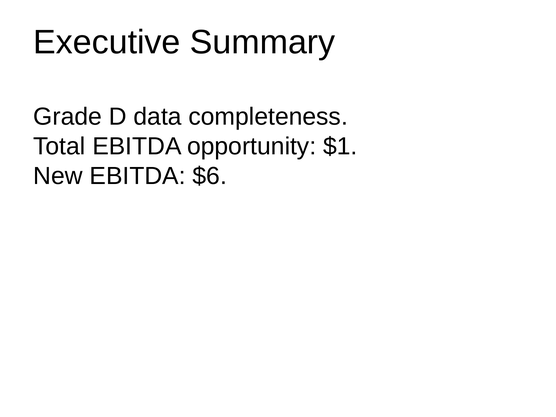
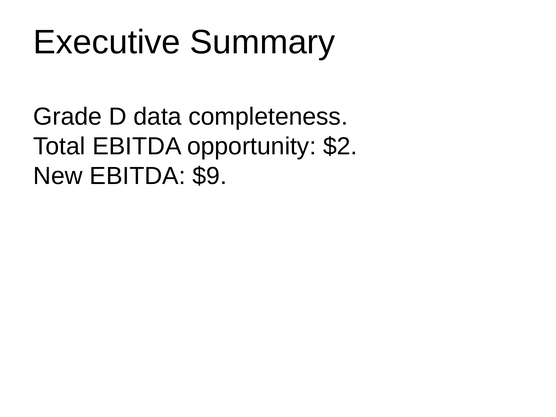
$1: $1 -> $2
$6: $6 -> $9
